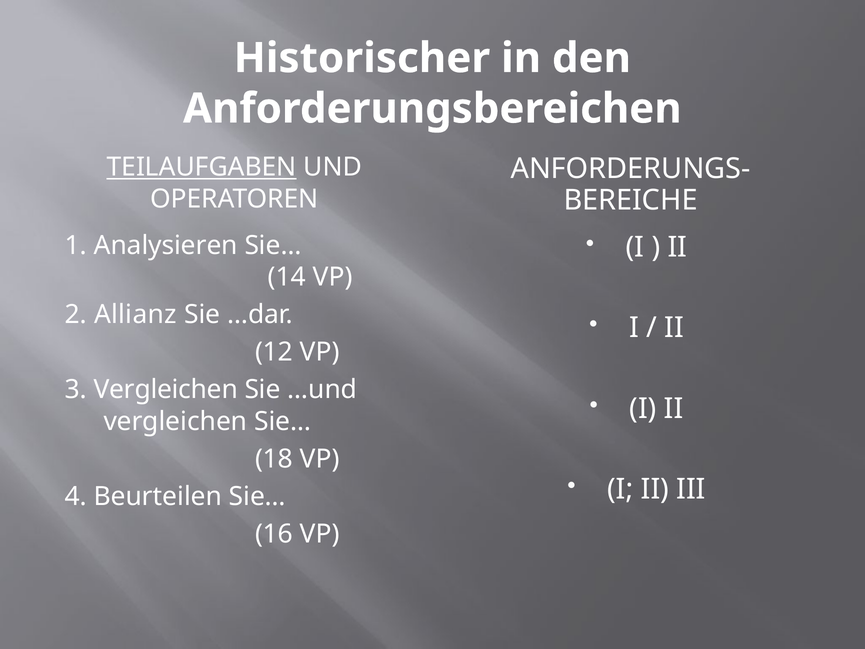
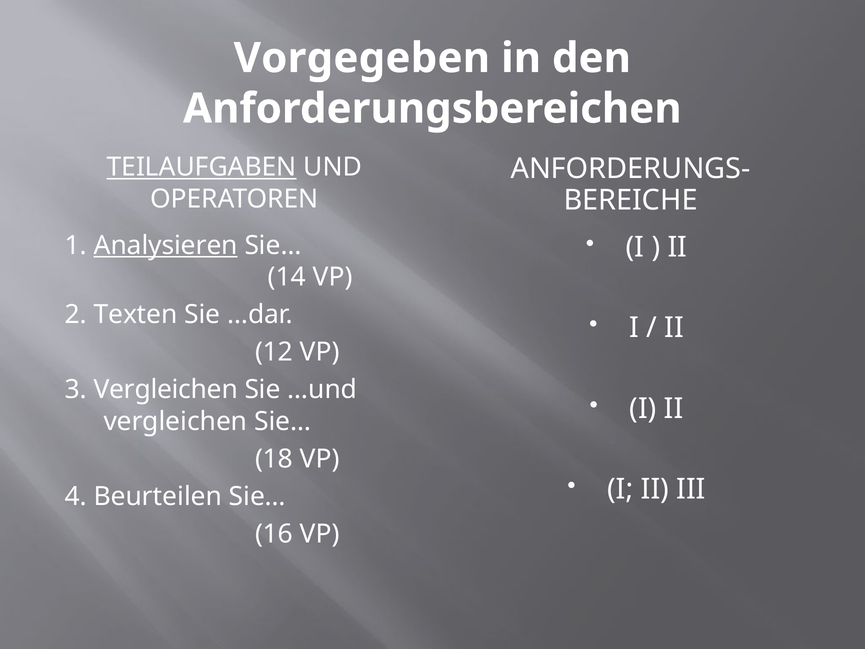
Historischer: Historischer -> Vorgegeben
Analysieren underline: none -> present
Allianz: Allianz -> Texten
